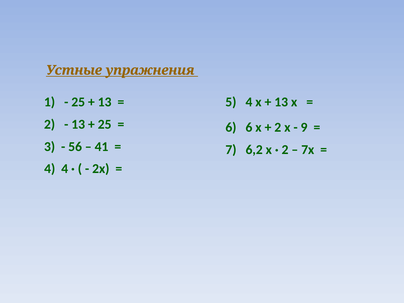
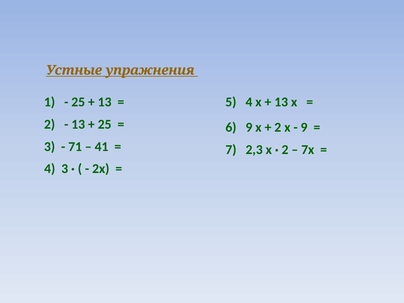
6 6: 6 -> 9
56: 56 -> 71
6,2: 6,2 -> 2,3
4 4: 4 -> 3
